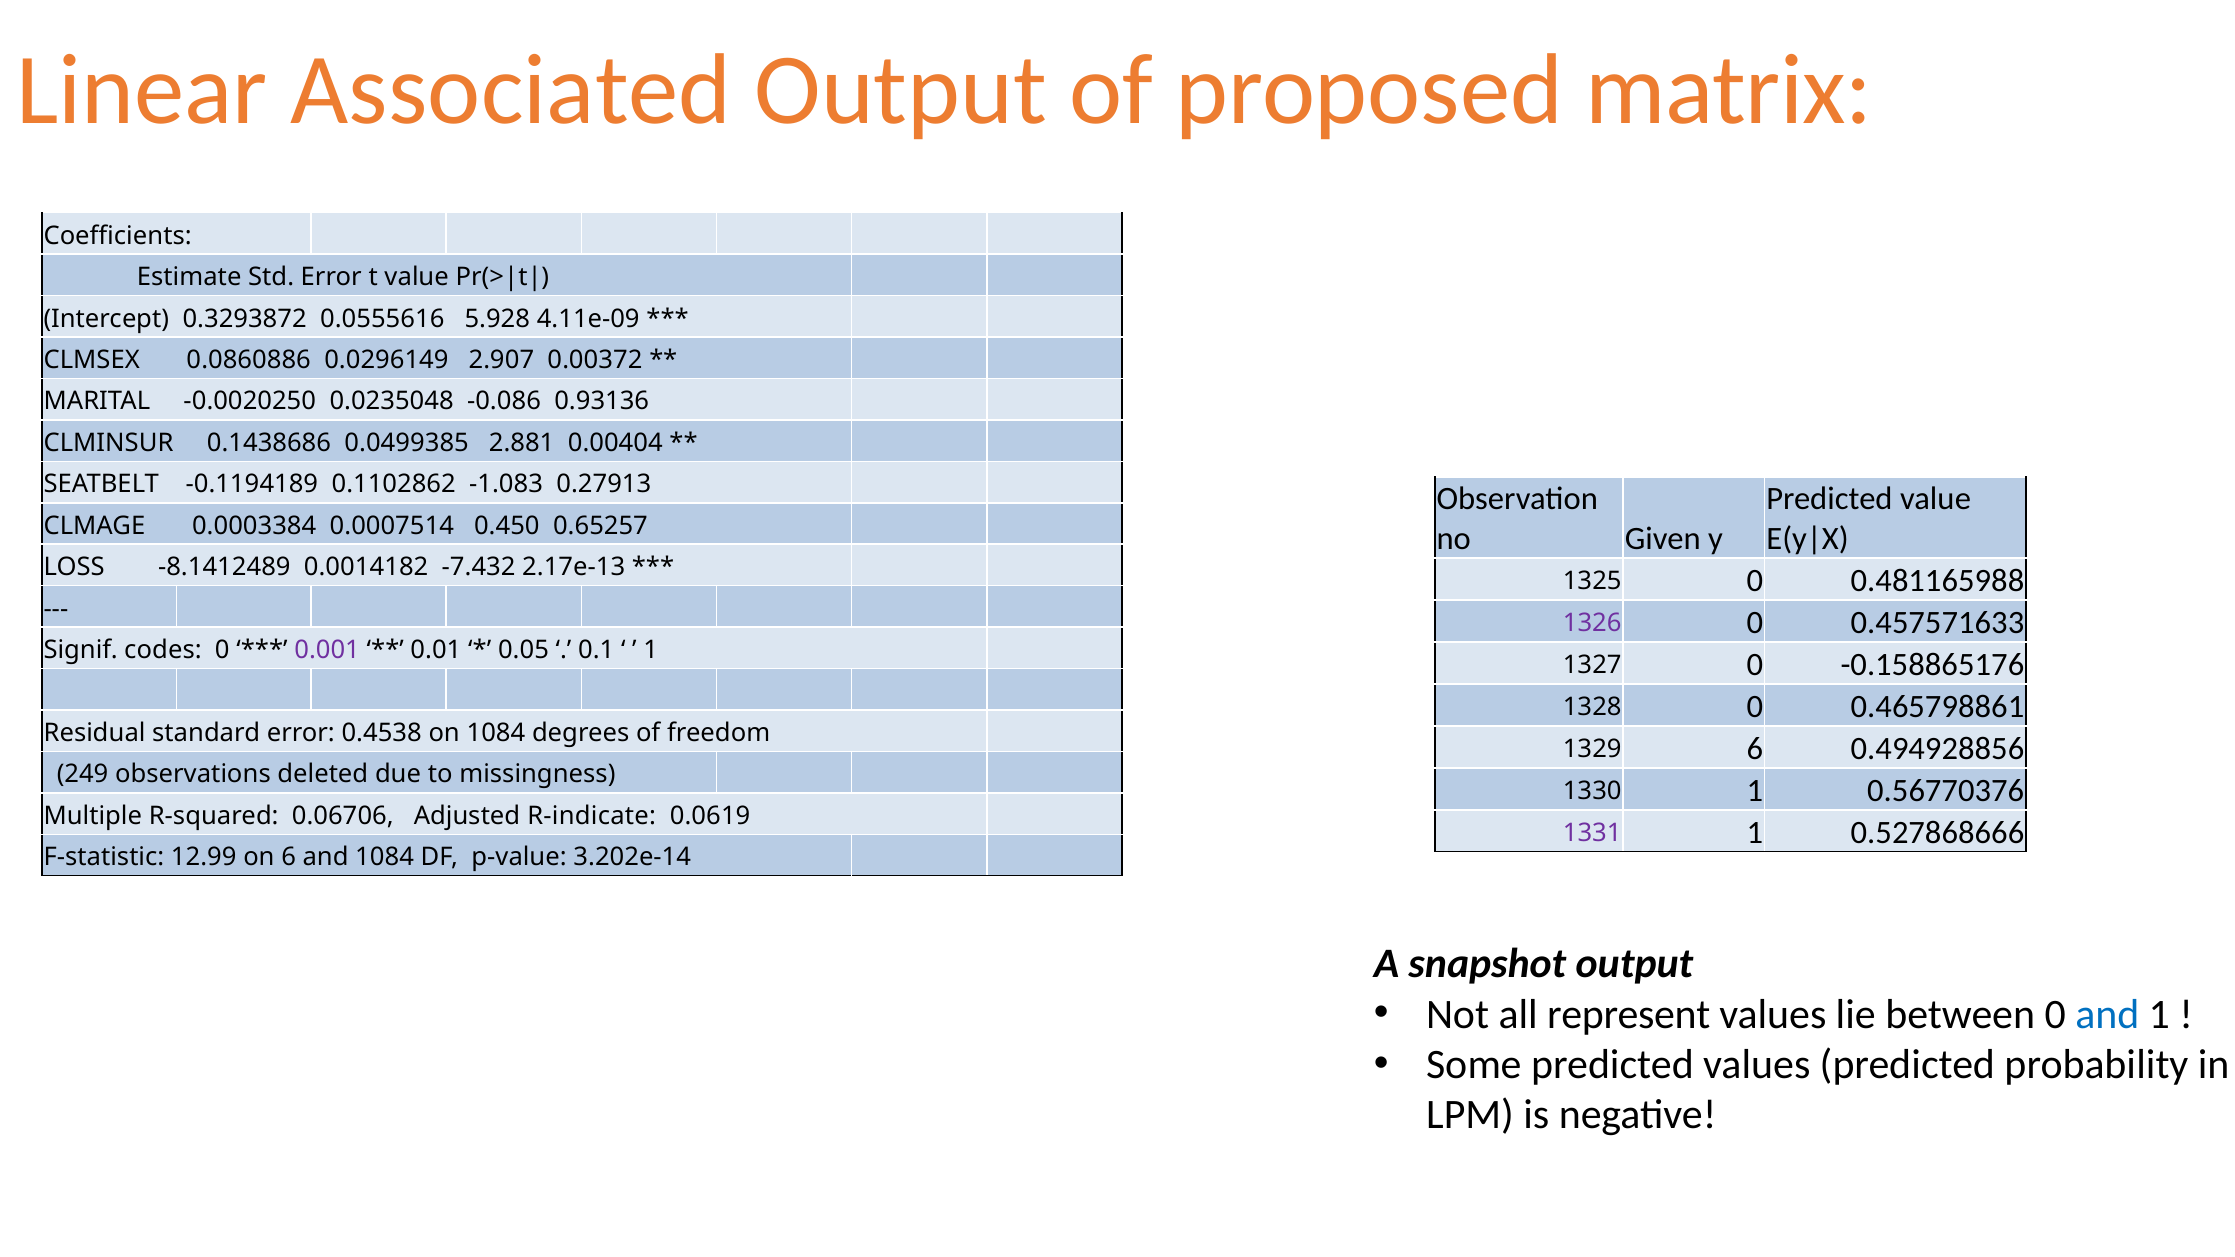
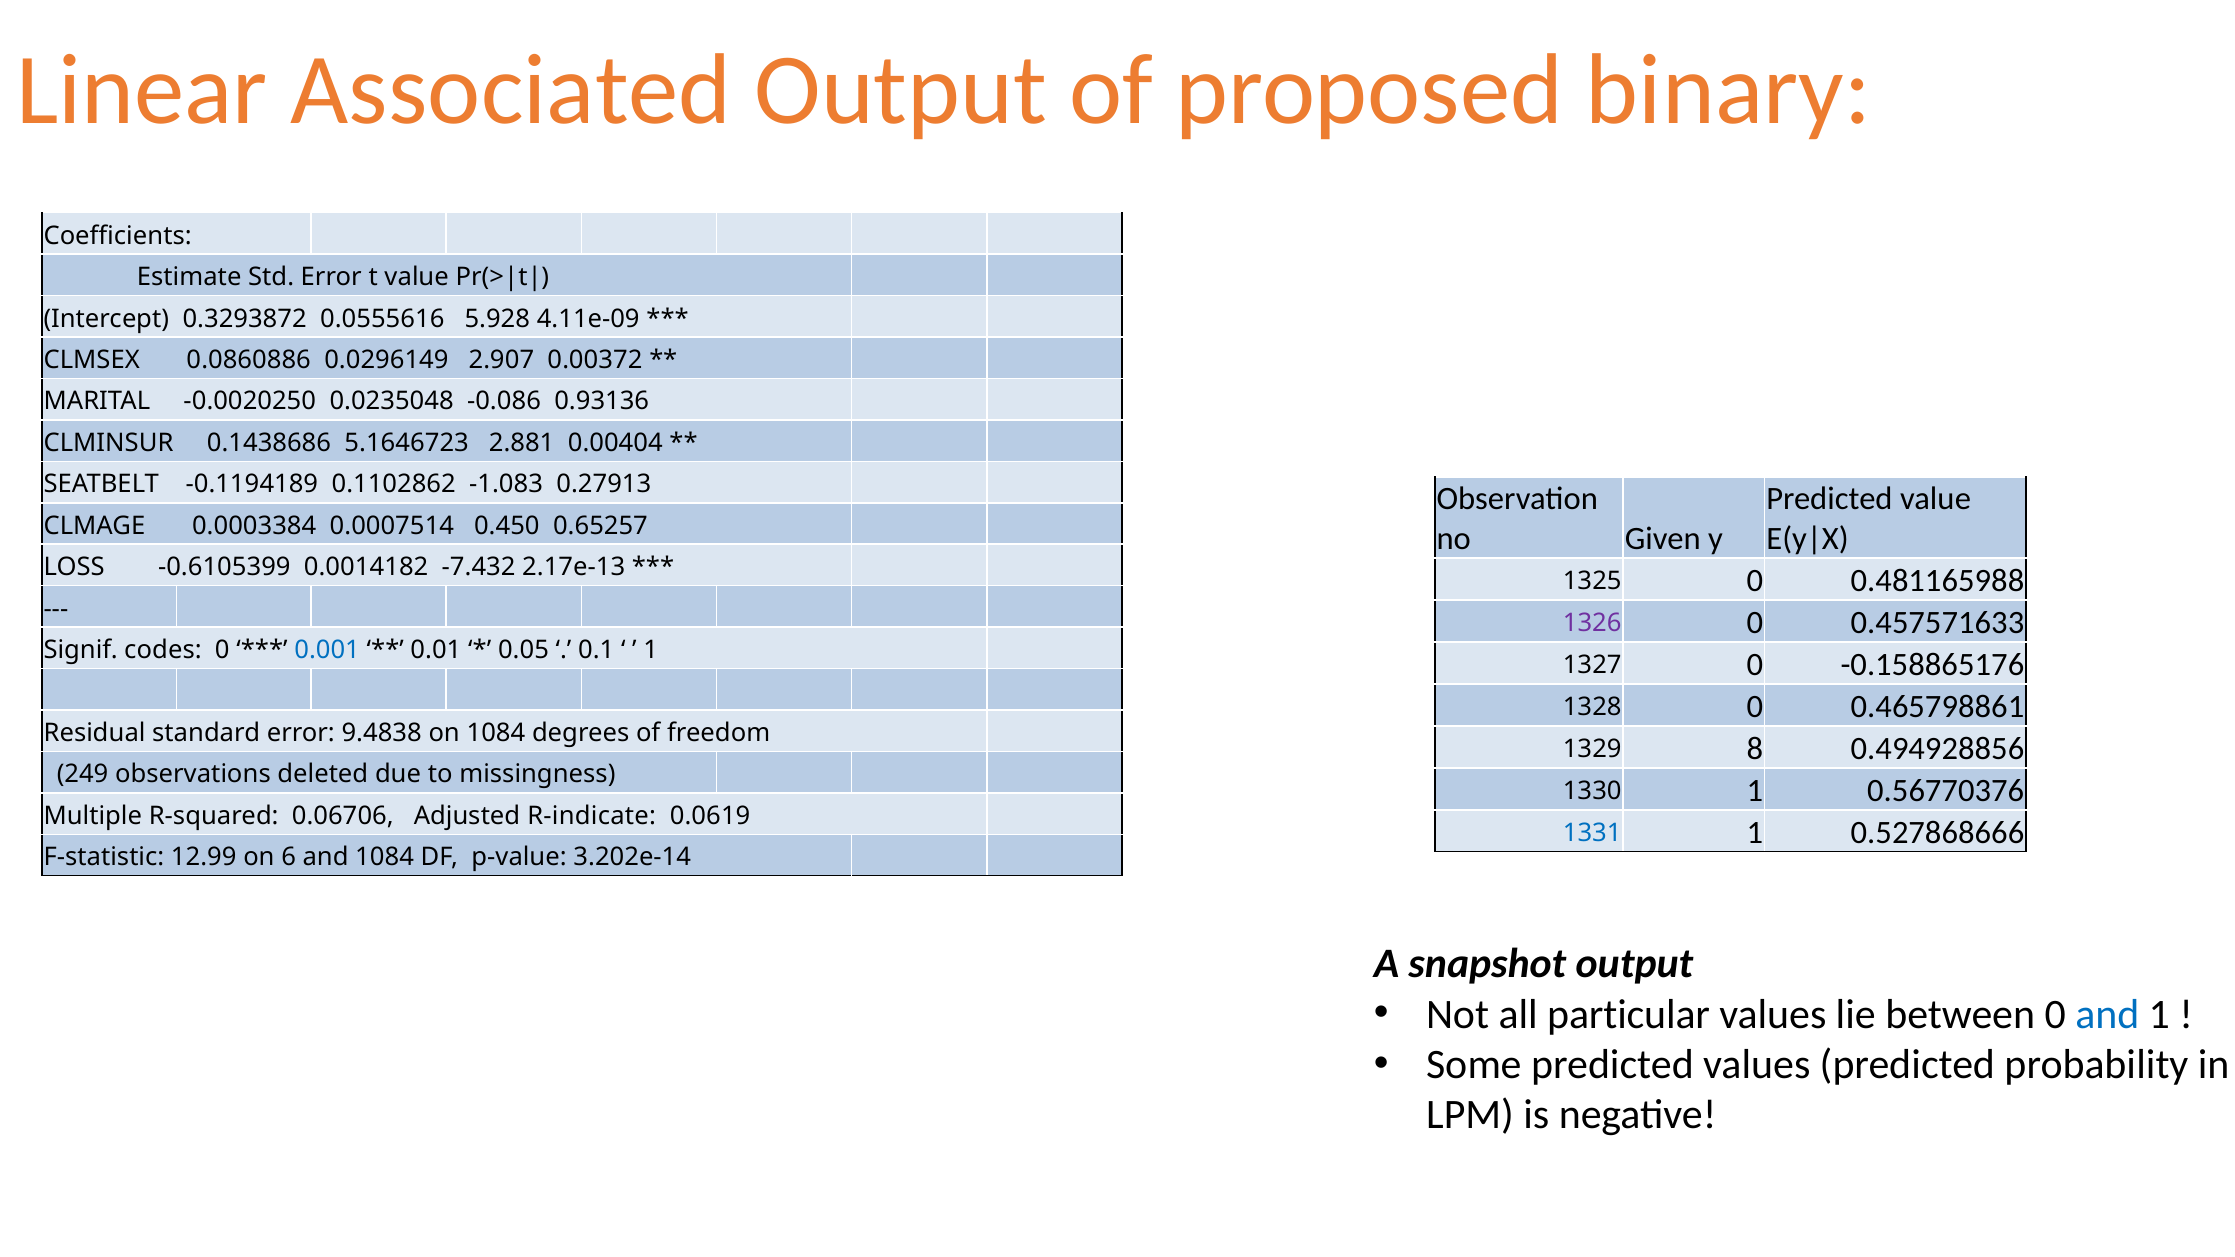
matrix: matrix -> binary
0.0499385: 0.0499385 -> 5.1646723
-8.1412489: -8.1412489 -> -0.6105399
0.001 colour: purple -> blue
0.4538: 0.4538 -> 9.4838
1329 6: 6 -> 8
1331 colour: purple -> blue
represent: represent -> particular
